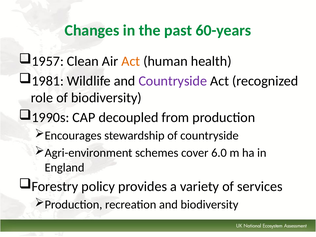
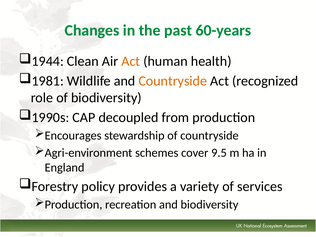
1957: 1957 -> 1944
Countryside at (173, 81) colour: purple -> orange
6.0: 6.0 -> 9.5
